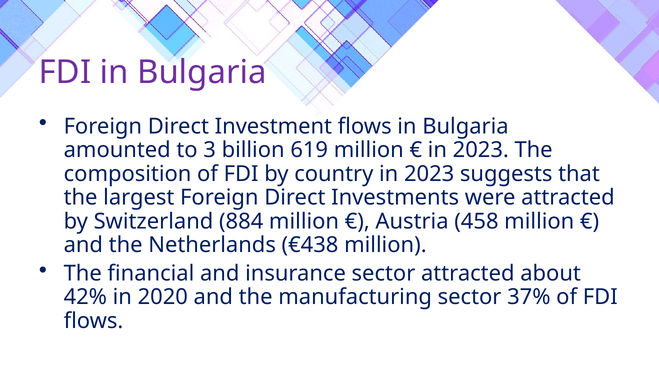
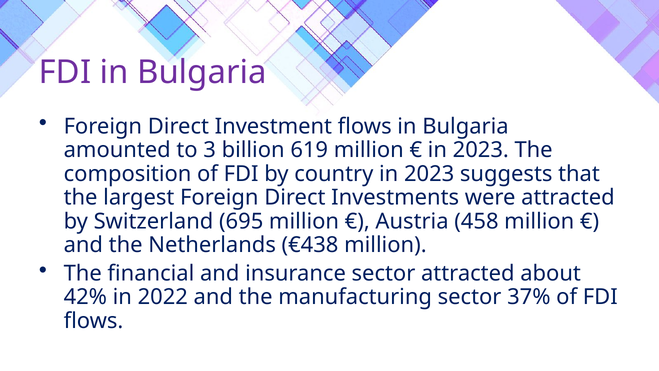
884: 884 -> 695
2020: 2020 -> 2022
